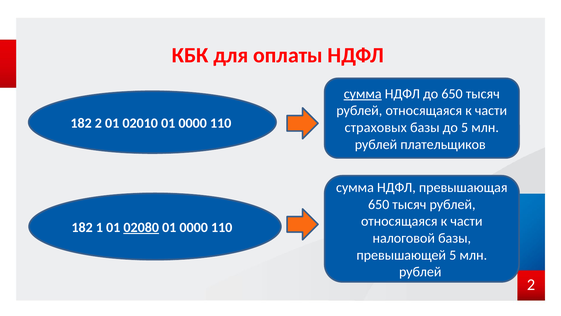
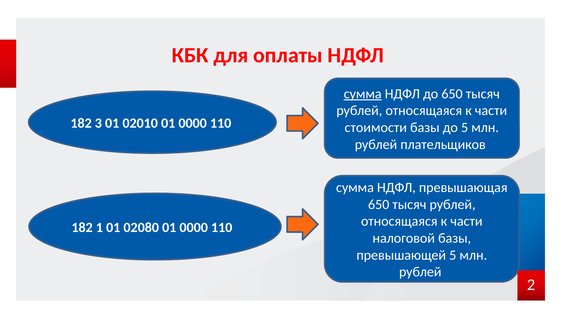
182 2: 2 -> 3
страховых: страховых -> стоимости
02080 underline: present -> none
